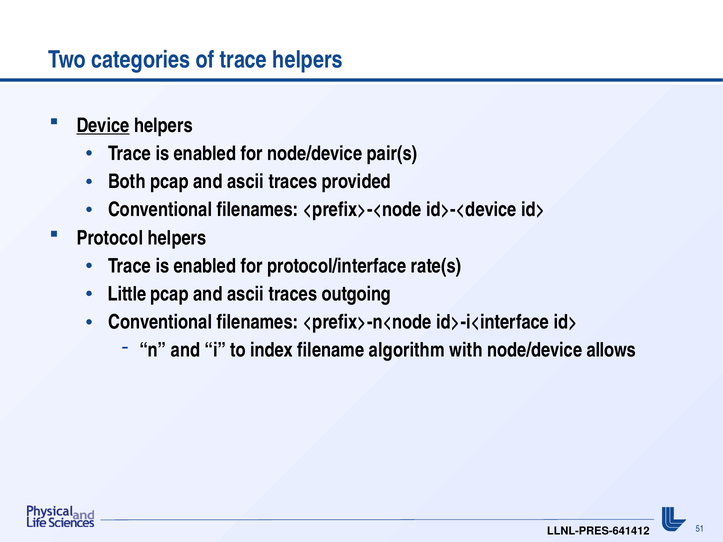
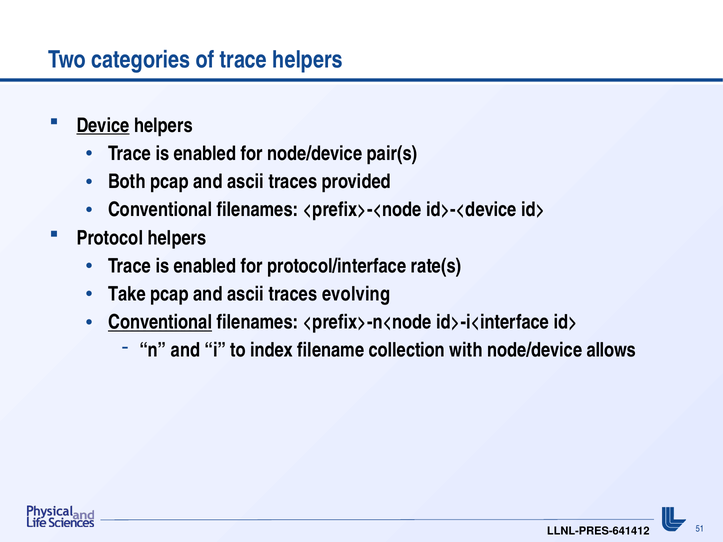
Little: Little -> Take
outgoing: outgoing -> evolving
Conventional at (160, 322) underline: none -> present
algorithm: algorithm -> collection
